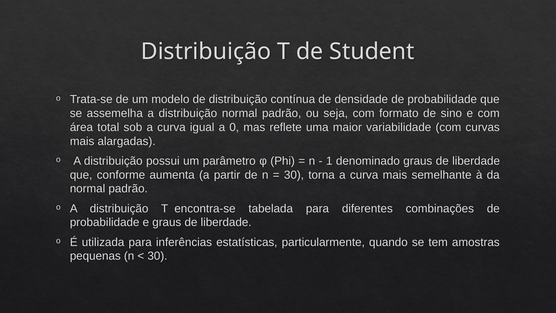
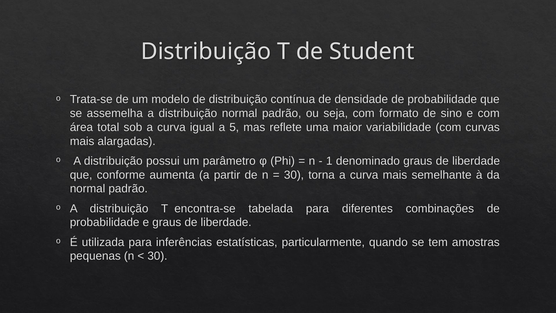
0: 0 -> 5
